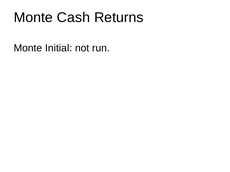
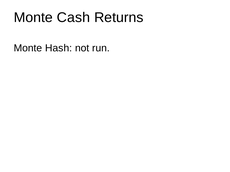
Initial: Initial -> Hash
